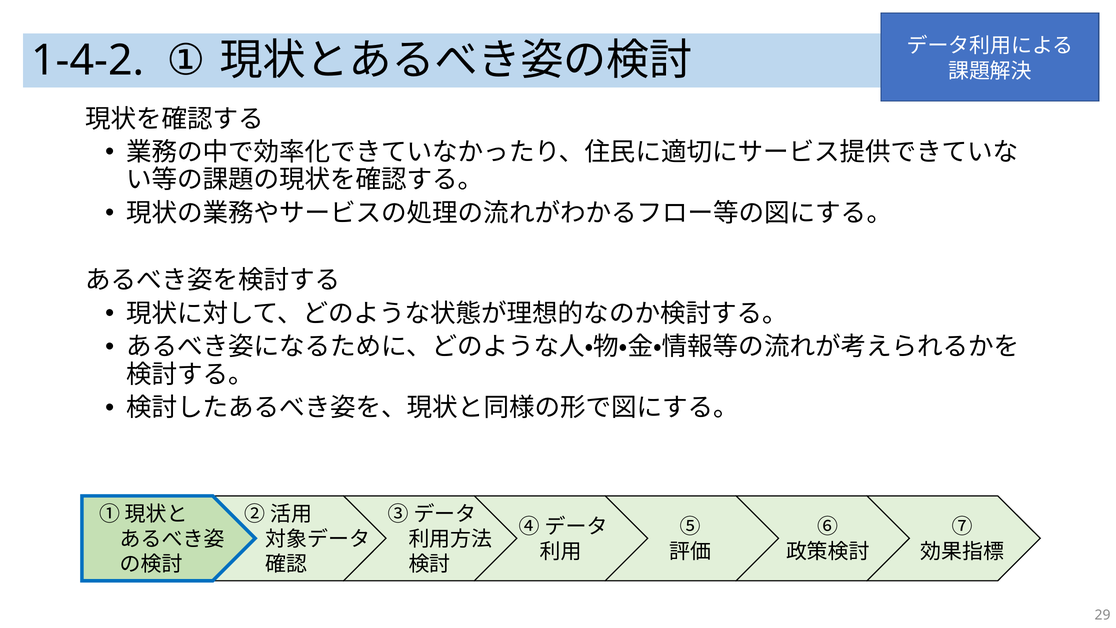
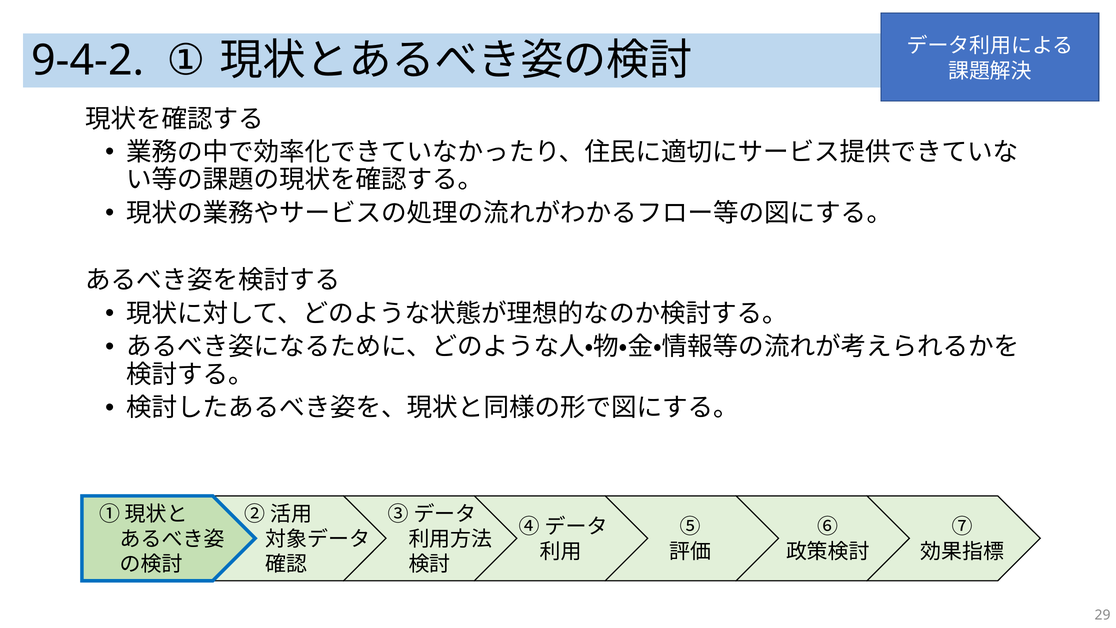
1-4-2: 1-4-2 -> 9-4-2
